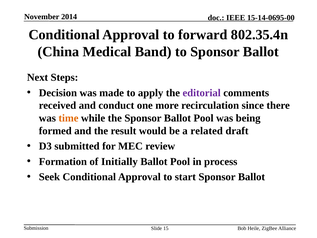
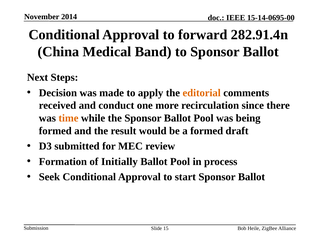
802.35.4n: 802.35.4n -> 282.91.4n
editorial colour: purple -> orange
a related: related -> formed
